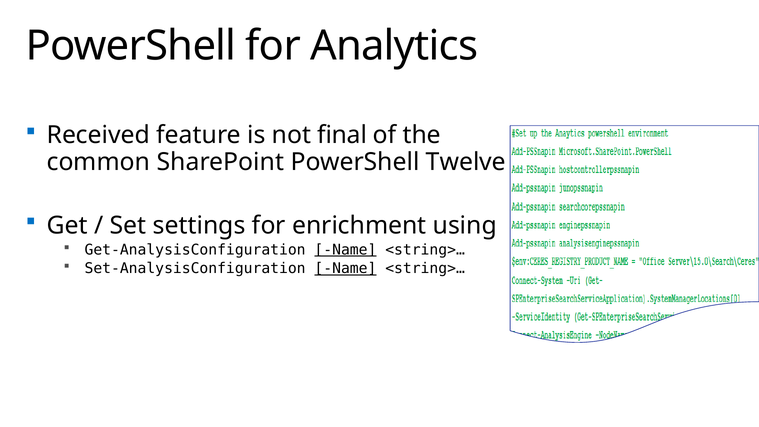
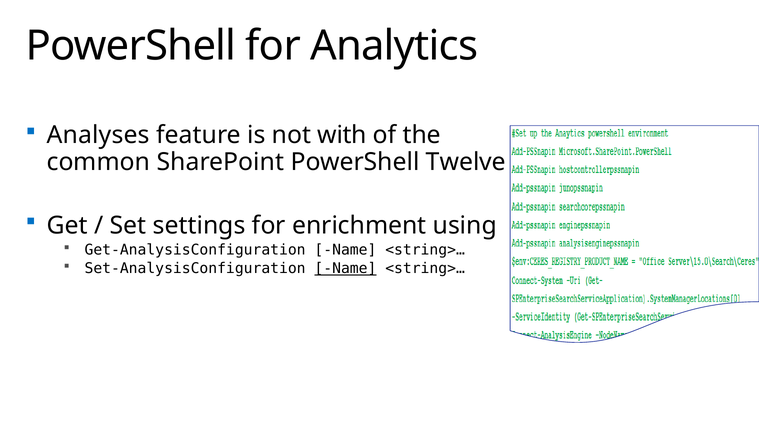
Received: Received -> Analyses
final: final -> with
Name at (345, 250) underline: present -> none
